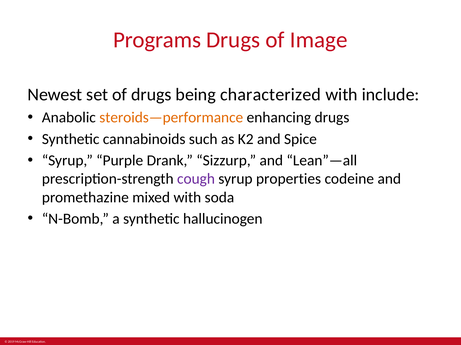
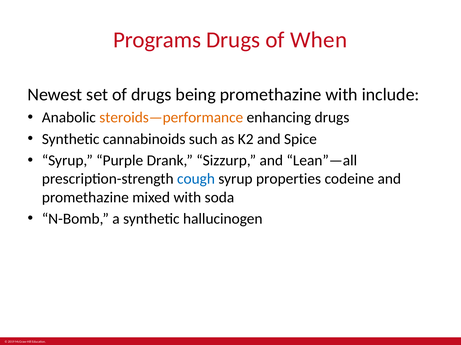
Image: Image -> When
being characterized: characterized -> promethazine
cough colour: purple -> blue
